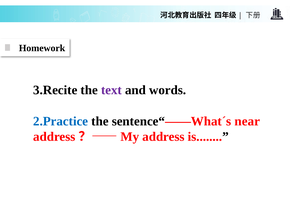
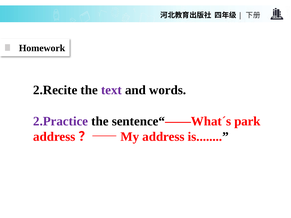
3.Recite: 3.Recite -> 2.Recite
2.Practice colour: blue -> purple
near: near -> park
